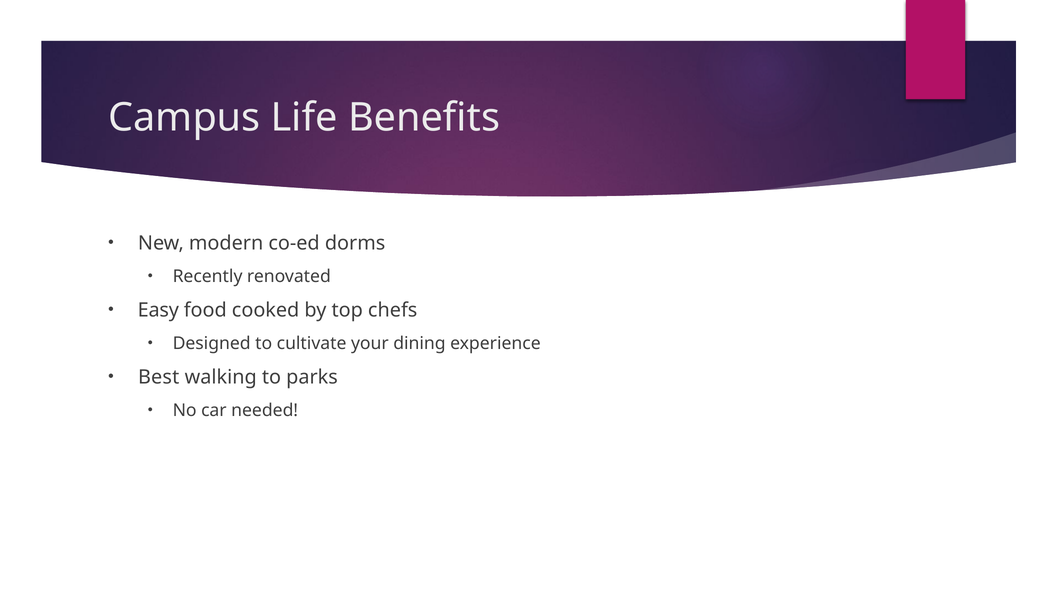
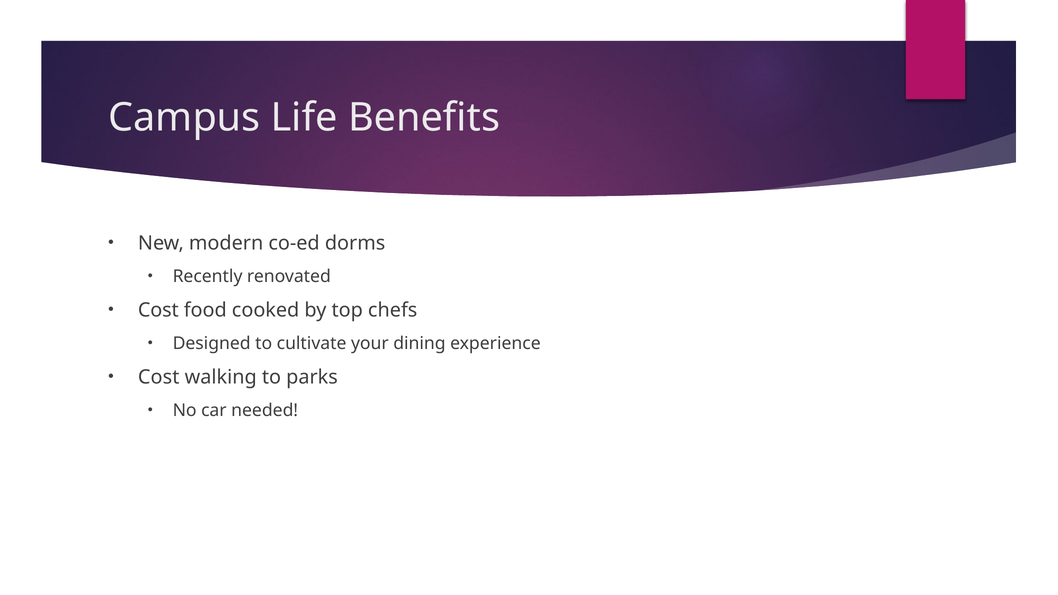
Easy at (158, 310): Easy -> Cost
Best at (159, 377): Best -> Cost
